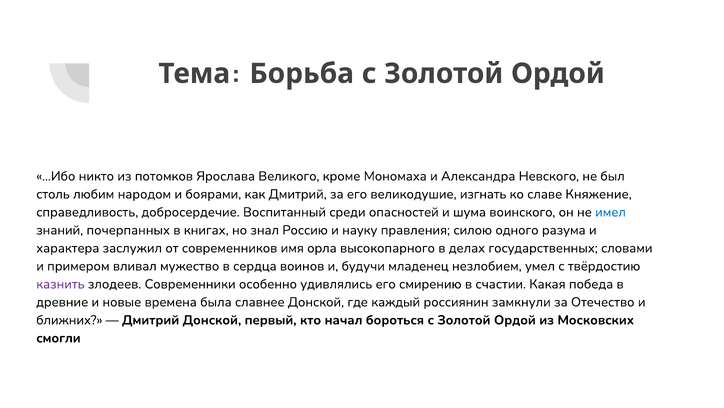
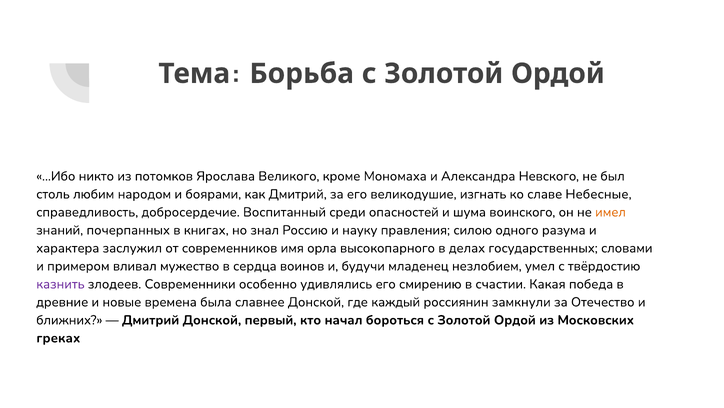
Княжение: Княжение -> Небесные
имел colour: blue -> orange
смогли: смогли -> греках
